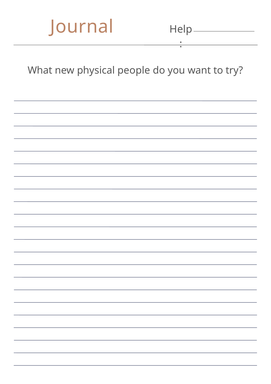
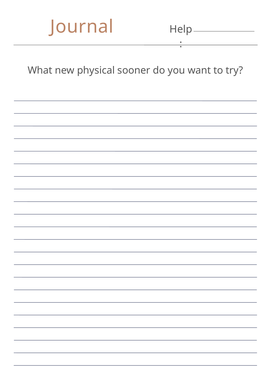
people: people -> sooner
